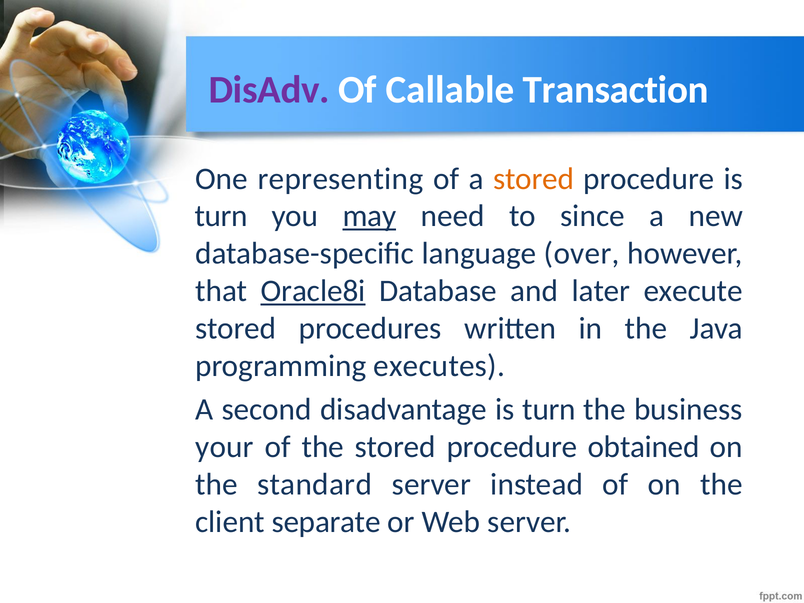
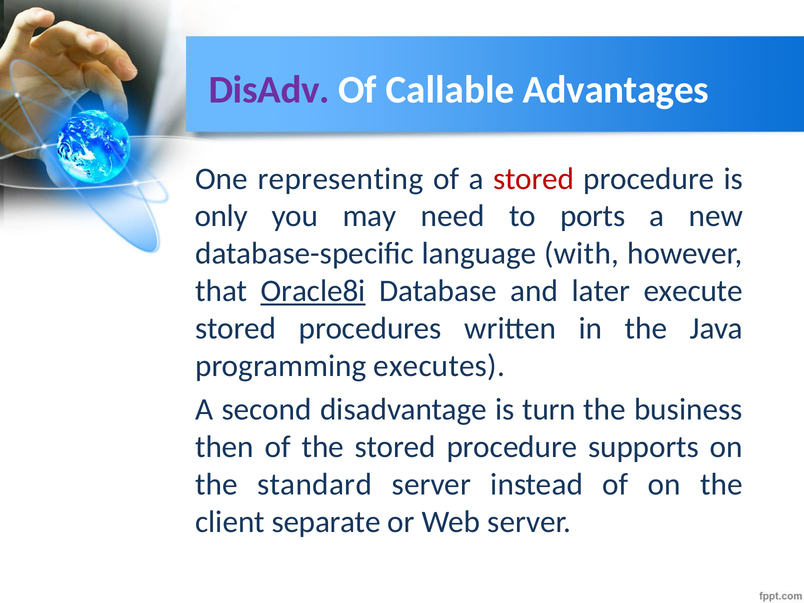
Transaction: Transaction -> Advantages
stored at (534, 179) colour: orange -> red
turn at (221, 216): turn -> only
may underline: present -> none
since: since -> ports
over: over -> with
your: your -> then
obtained: obtained -> supports
